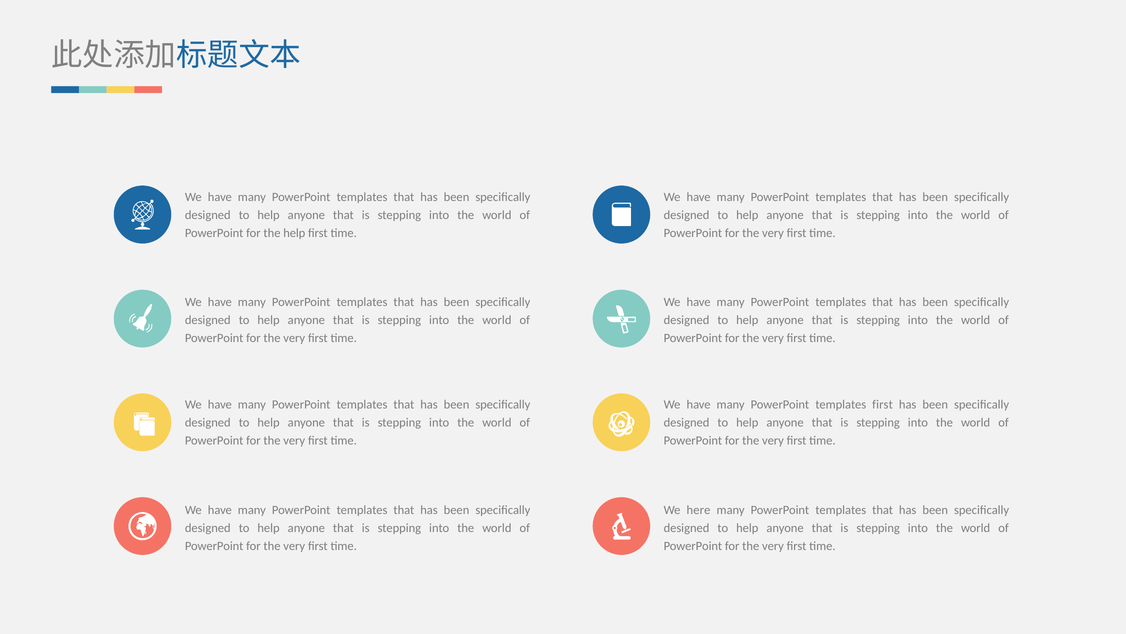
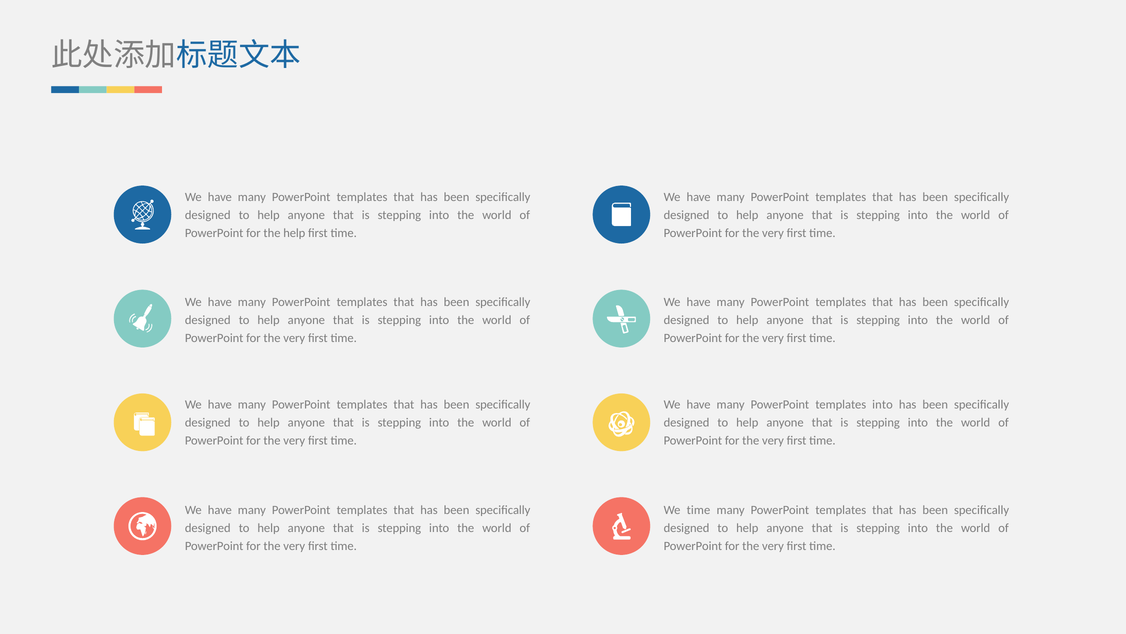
templates first: first -> into
We here: here -> time
